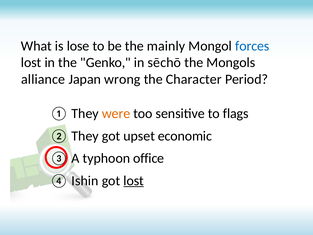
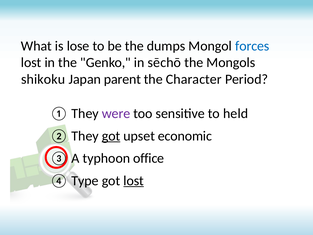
mainly: mainly -> dumps
alliance: alliance -> shikoku
wrong: wrong -> parent
were colour: orange -> purple
flags: flags -> held
got at (111, 136) underline: none -> present
Ishin: Ishin -> Type
